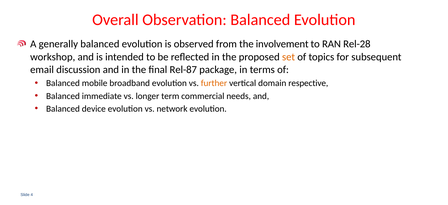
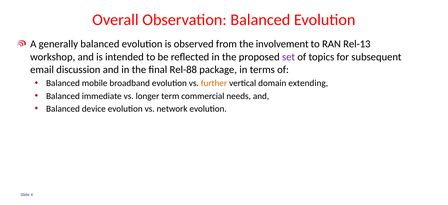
Rel-28: Rel-28 -> Rel-13
set colour: orange -> purple
Rel-87: Rel-87 -> Rel-88
respective: respective -> extending
